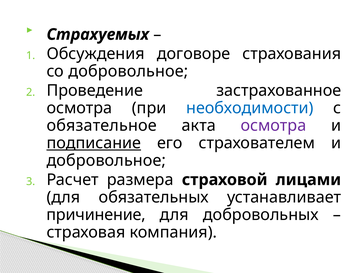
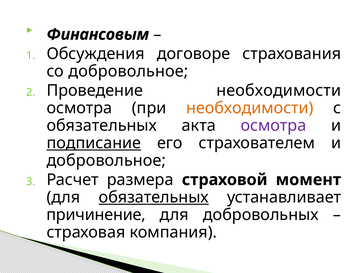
Страхуемых: Страхуемых -> Финансовым
Проведение застрахованное: застрахованное -> необходимости
необходимости at (250, 108) colour: blue -> orange
обязательное at (102, 125): обязательное -> обязательных
лицами: лицами -> момент
обязательных at (154, 197) underline: none -> present
